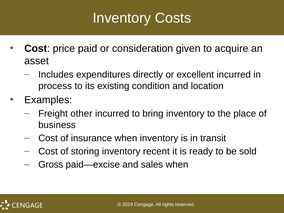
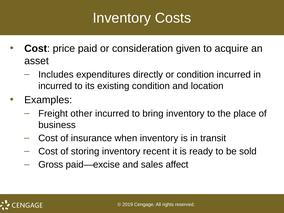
or excellent: excellent -> condition
process at (55, 86): process -> incurred
sales when: when -> affect
